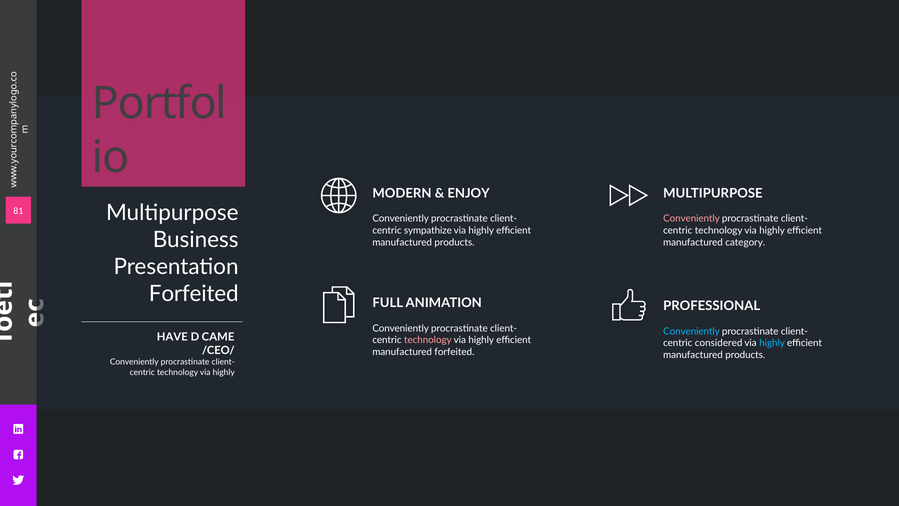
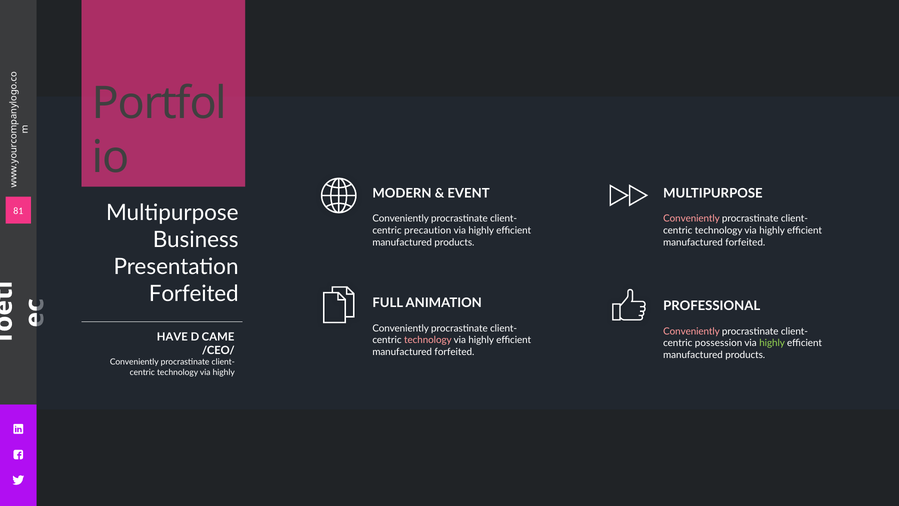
ENJOY: ENJOY -> EVENT
sympathize: sympathize -> precaution
category at (745, 242): category -> forfeited
Conveniently at (691, 331) colour: light blue -> pink
considered: considered -> possession
highly at (772, 343) colour: light blue -> light green
